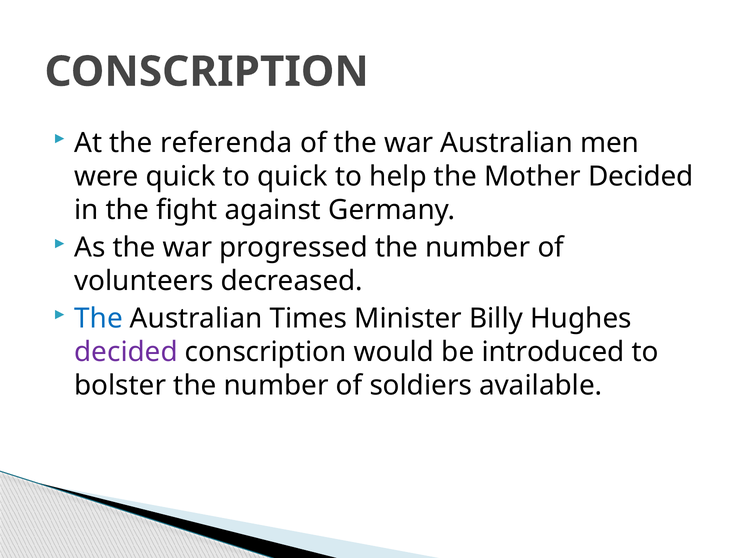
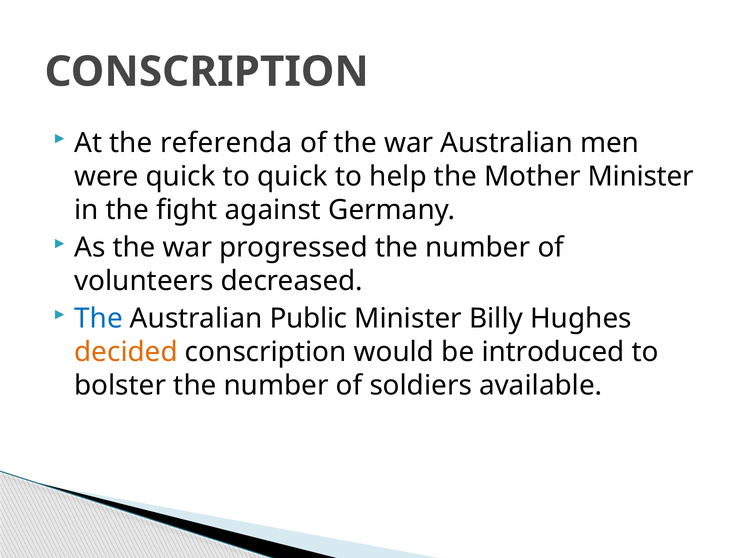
Mother Decided: Decided -> Minister
Times: Times -> Public
decided at (126, 352) colour: purple -> orange
